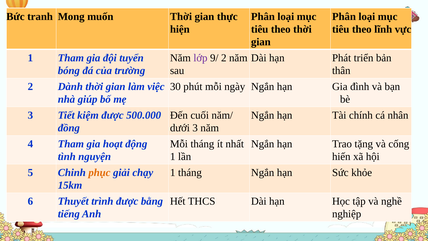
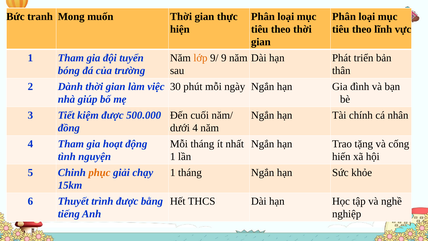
lớp colour: purple -> orange
9/ 2: 2 -> 9
dưới 3: 3 -> 4
